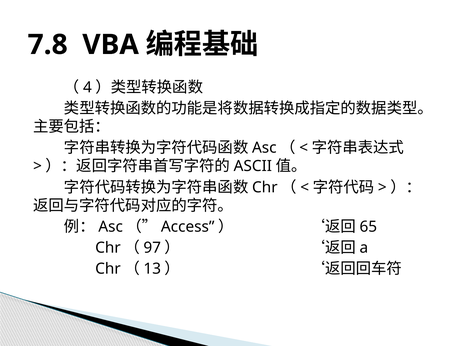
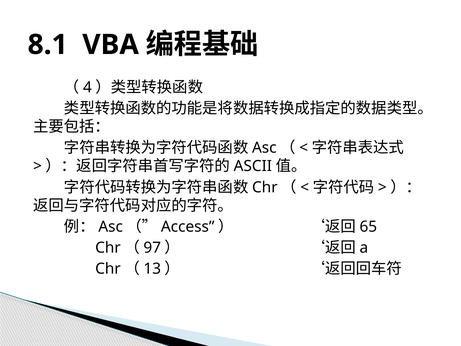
7.8: 7.8 -> 8.1
